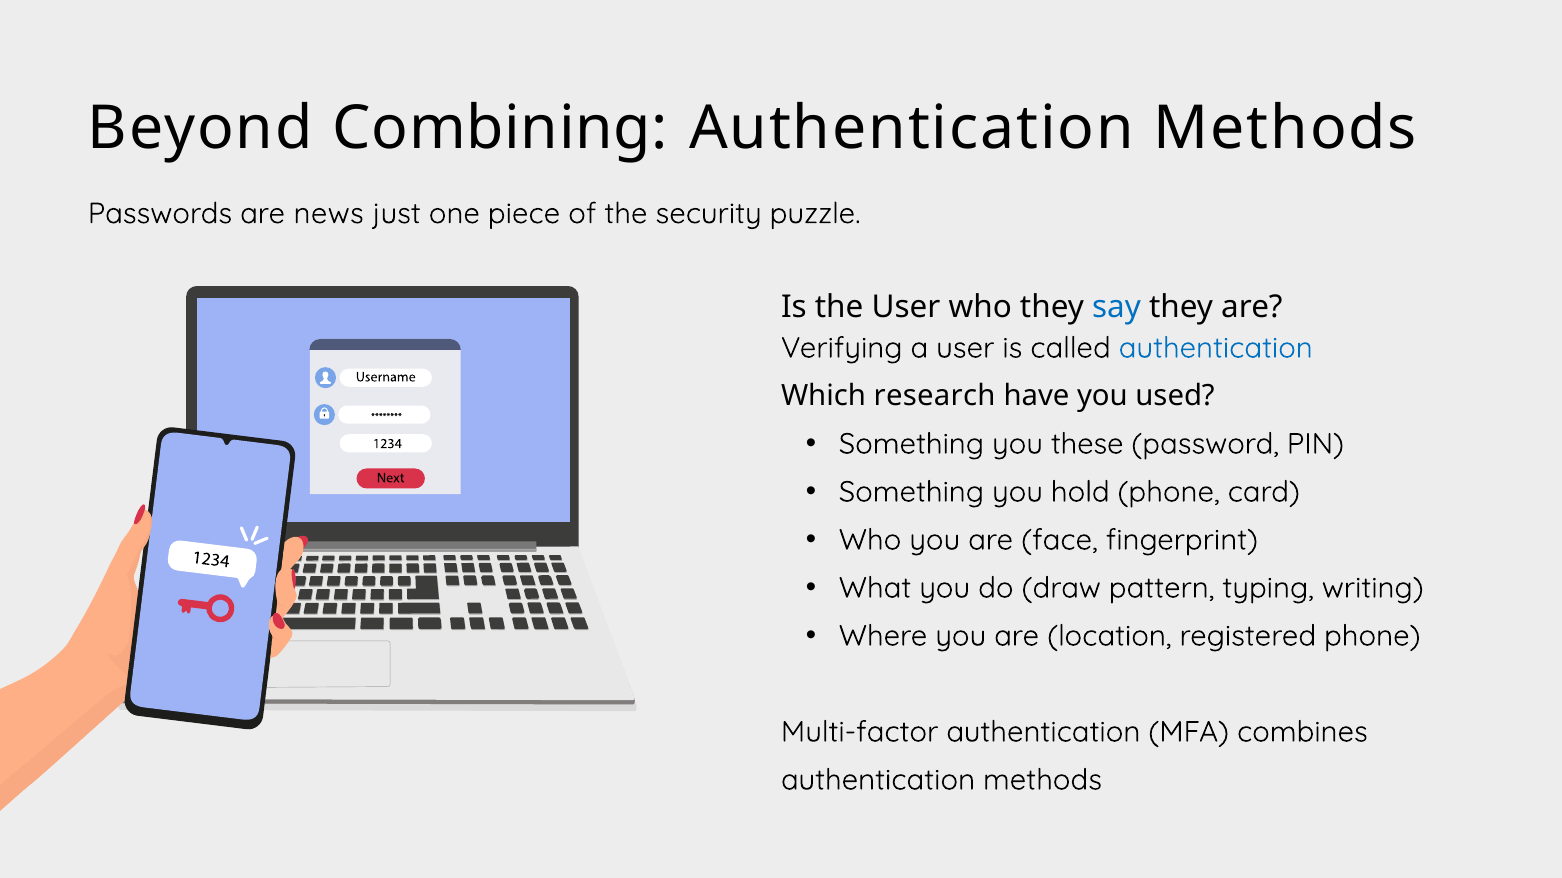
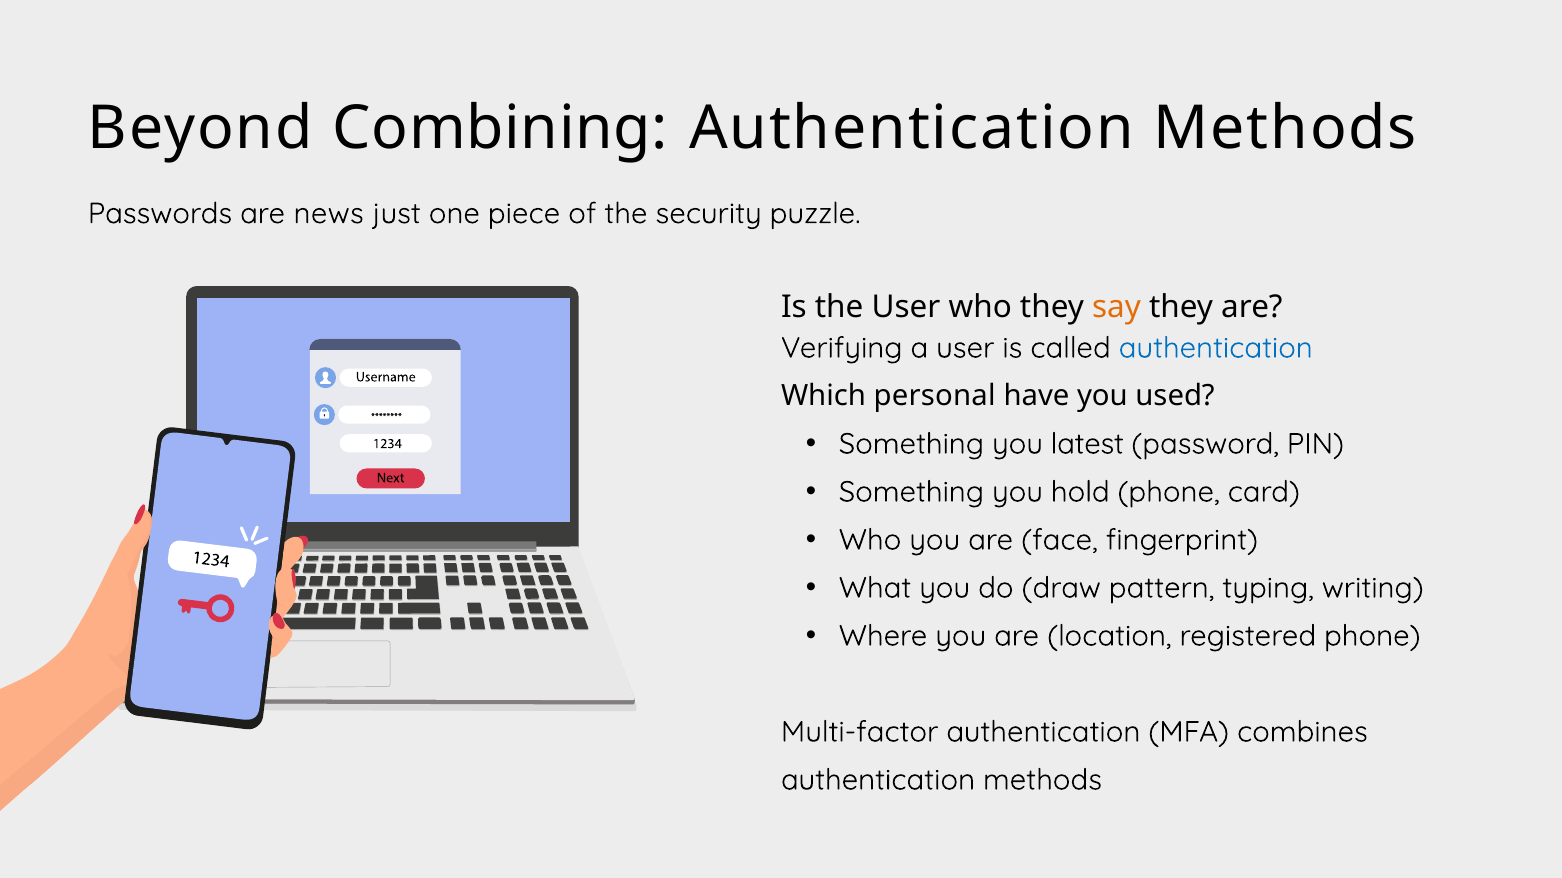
say colour: blue -> orange
research: research -> personal
these: these -> latest
